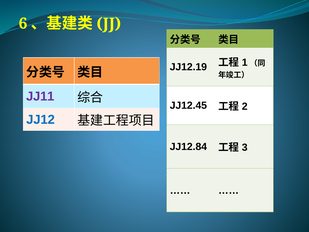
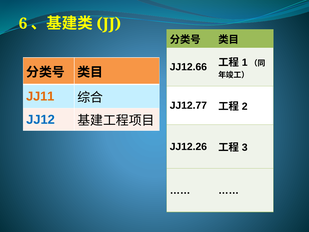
JJ12.19: JJ12.19 -> JJ12.66
JJ11 colour: purple -> orange
JJ12.45: JJ12.45 -> JJ12.77
JJ12.84: JJ12.84 -> JJ12.26
